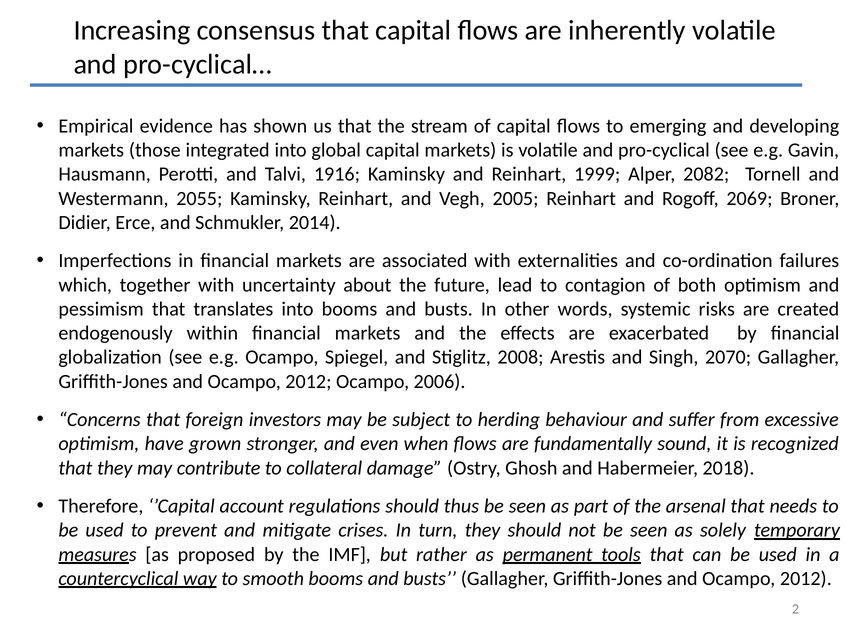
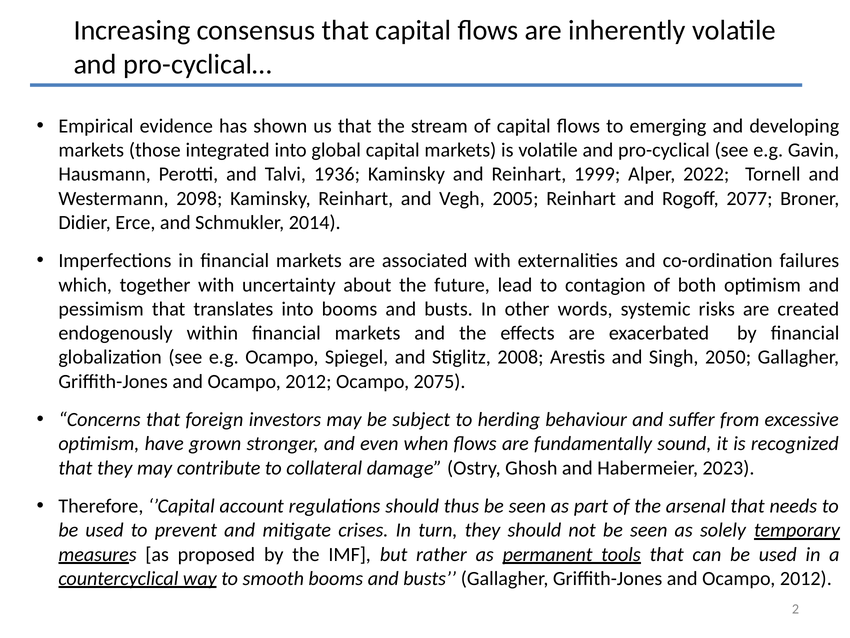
1916: 1916 -> 1936
2082: 2082 -> 2022
2055: 2055 -> 2098
2069: 2069 -> 2077
2070: 2070 -> 2050
2006: 2006 -> 2075
2018: 2018 -> 2023
